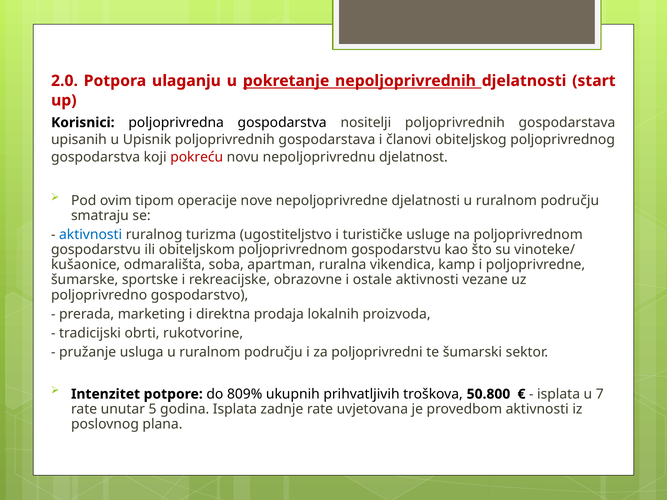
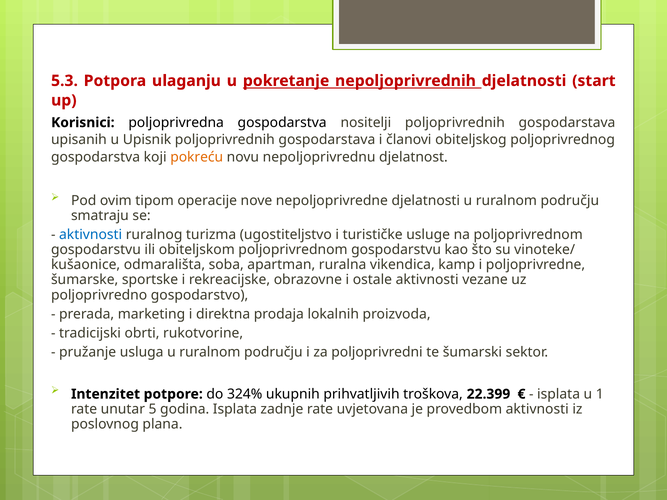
2.0: 2.0 -> 5.3
pokreću colour: red -> orange
809%: 809% -> 324%
50.800: 50.800 -> 22.399
7: 7 -> 1
